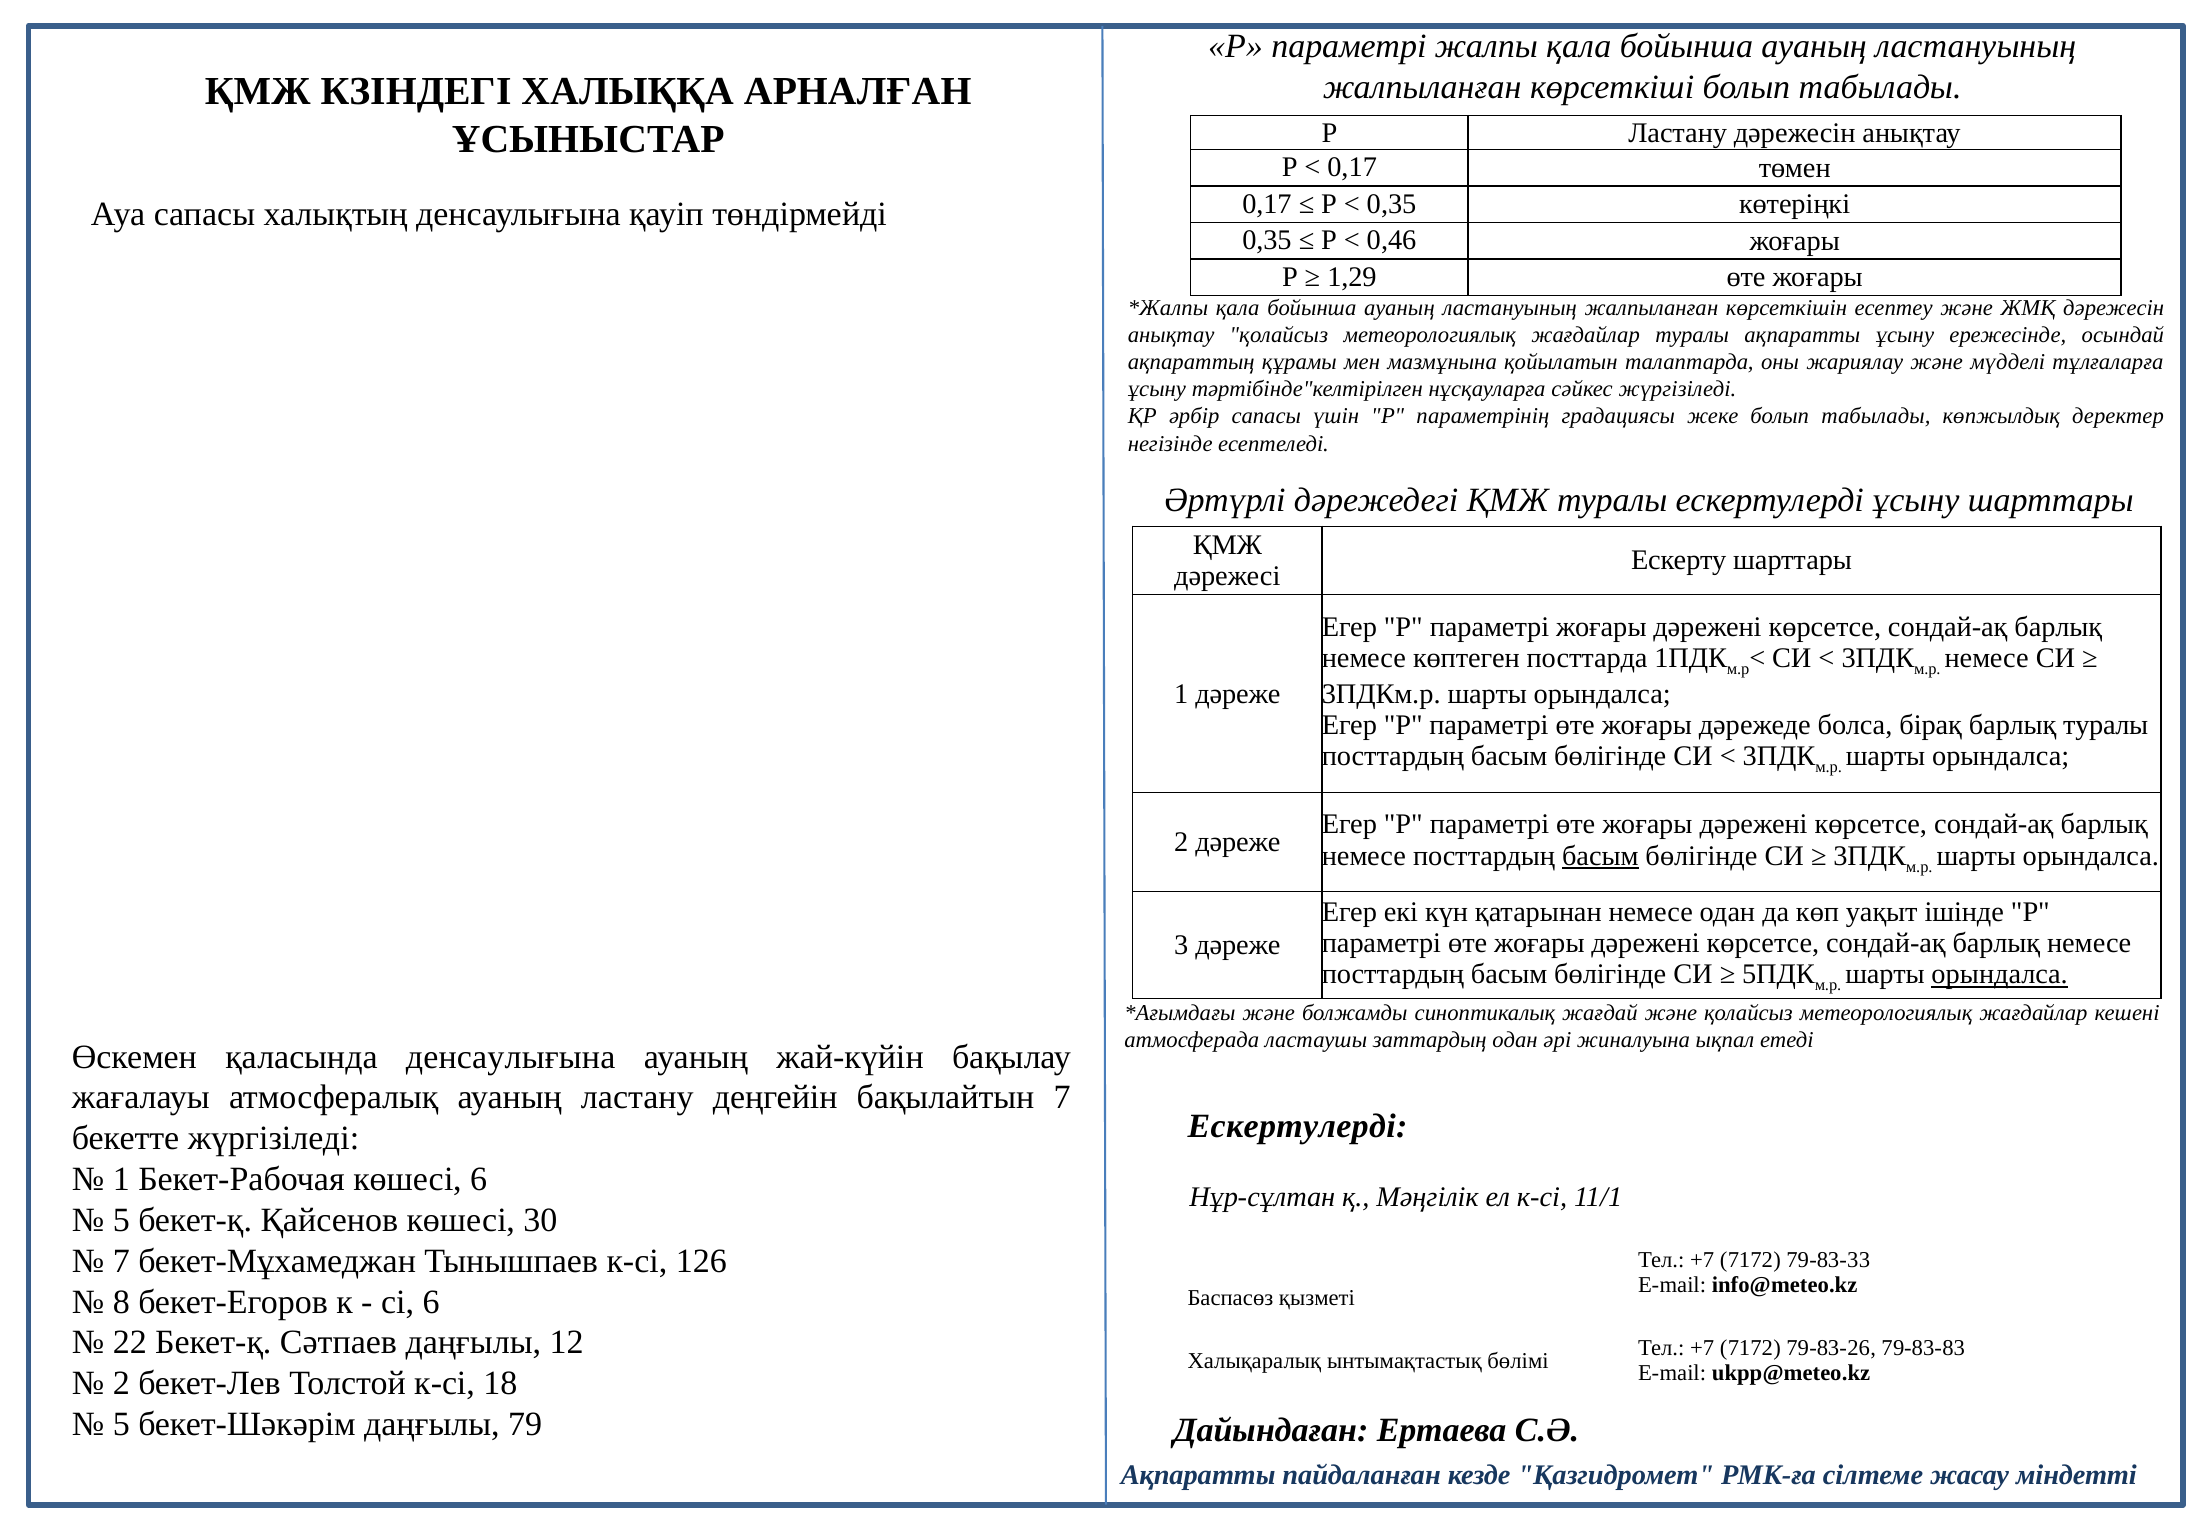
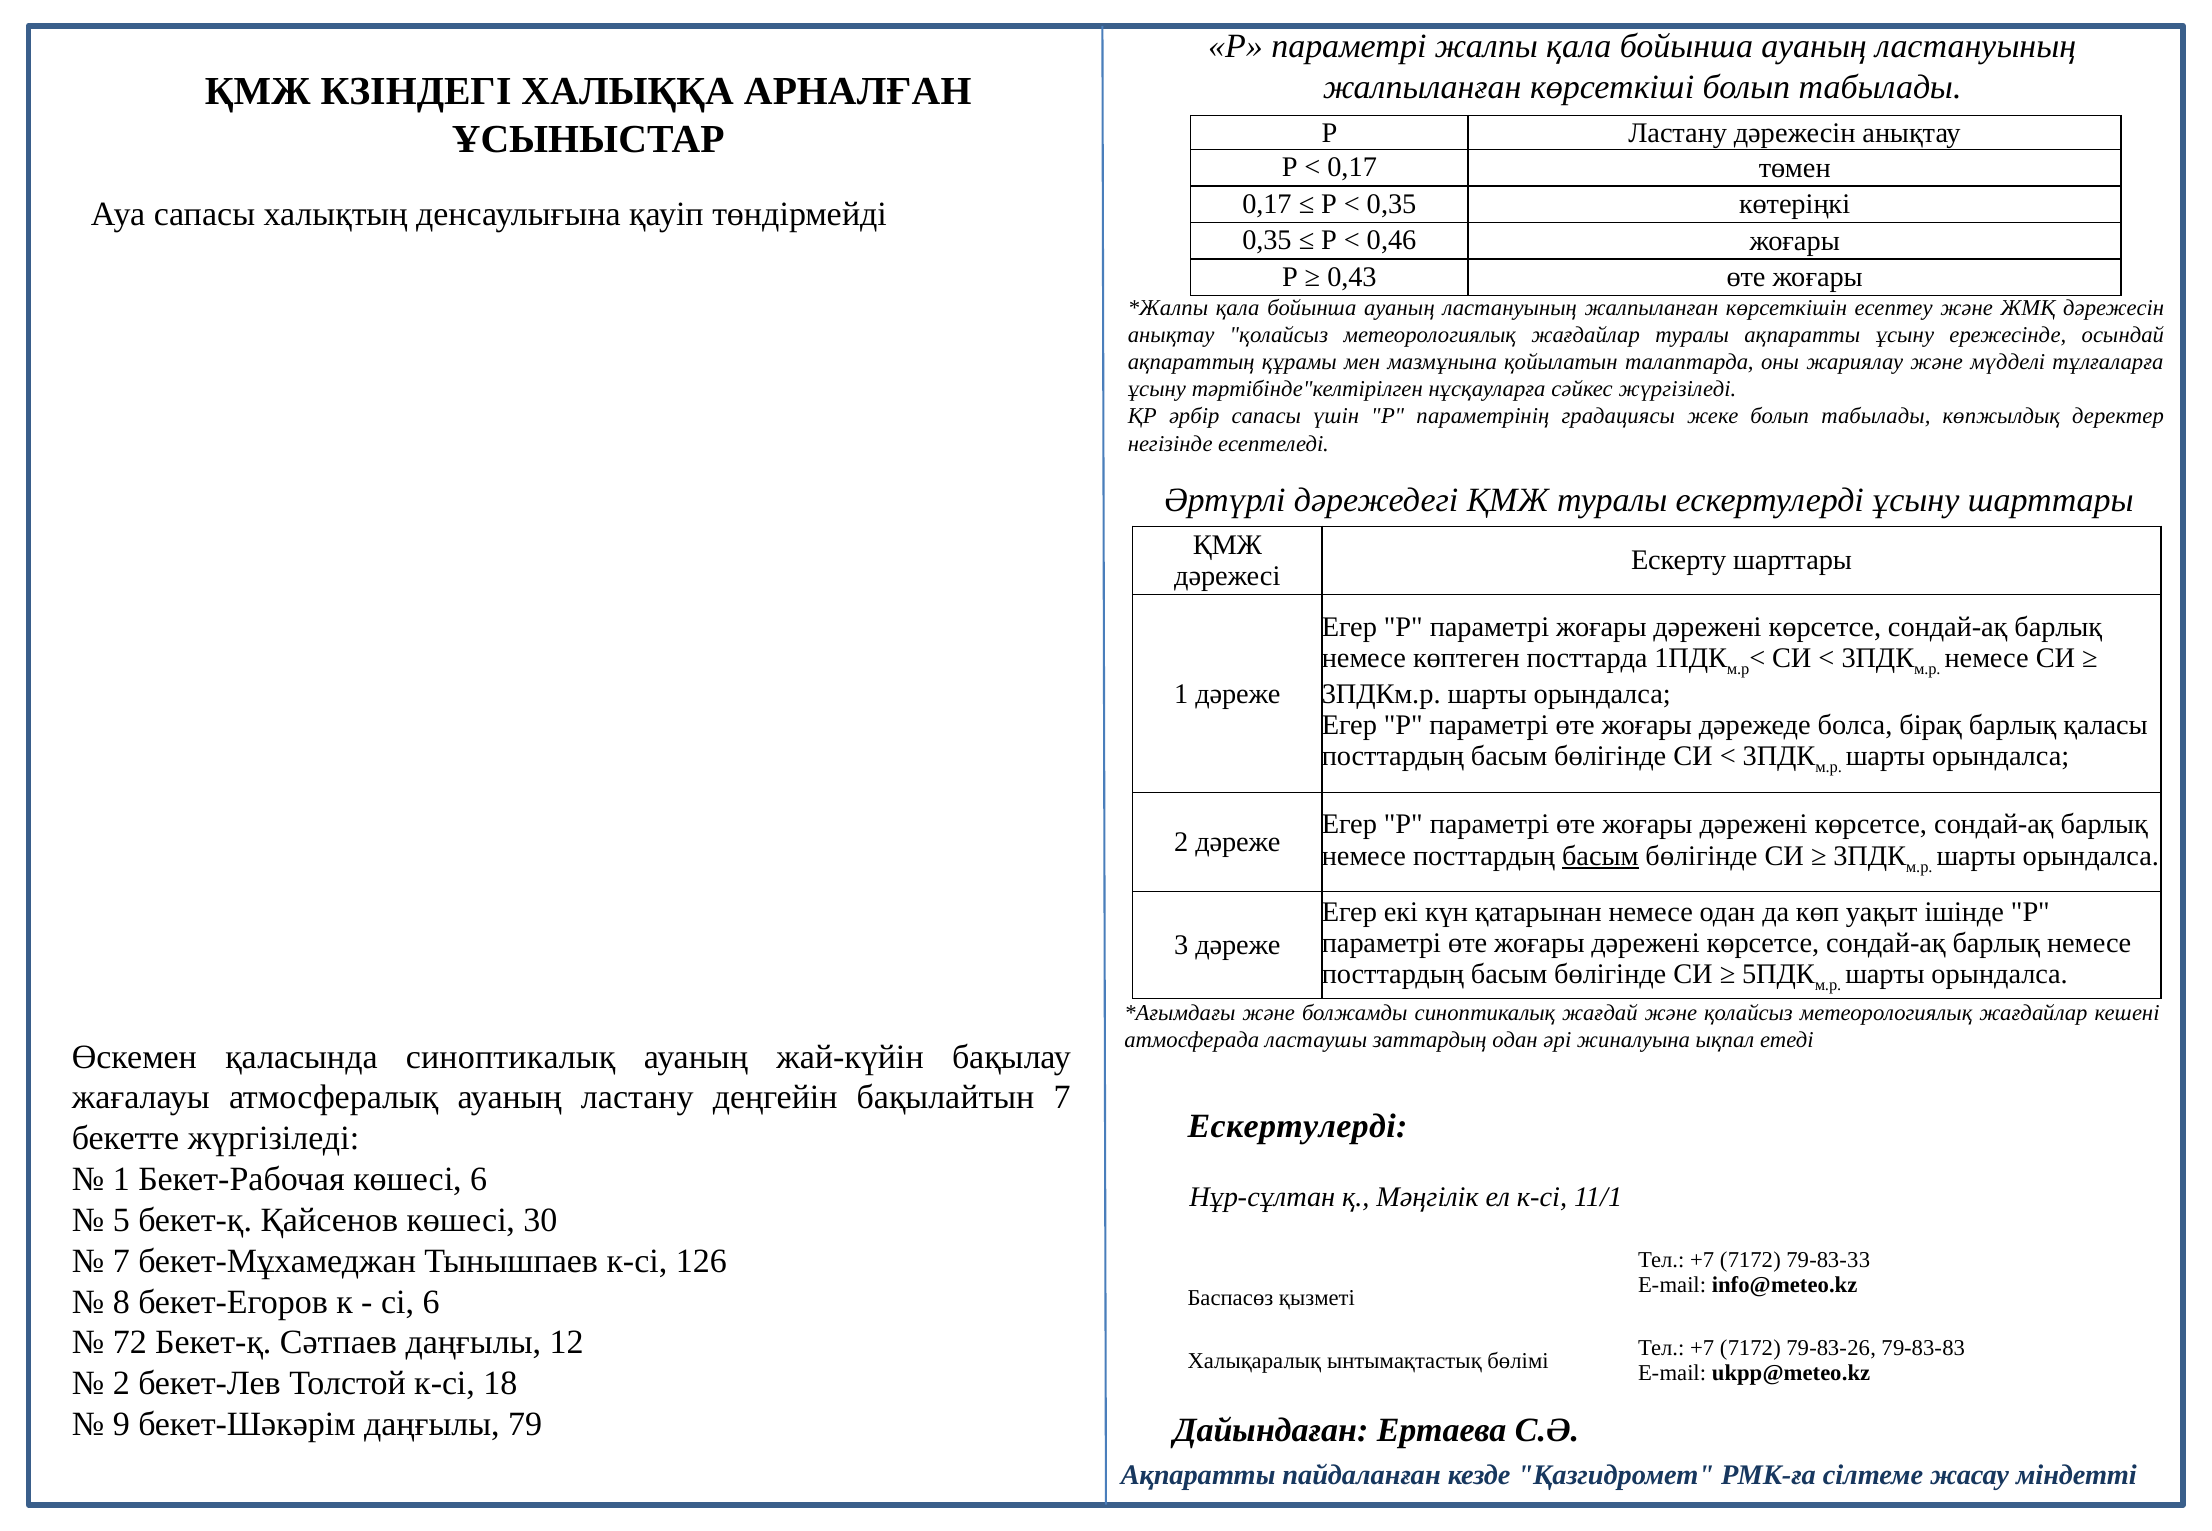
1,29: 1,29 -> 0,43
барлық туралы: туралы -> қаласы
орындалса at (2000, 975) underline: present -> none
қаласында денсаулығына: денсаулығына -> синоптикалық
22: 22 -> 72
5 at (121, 1425): 5 -> 9
